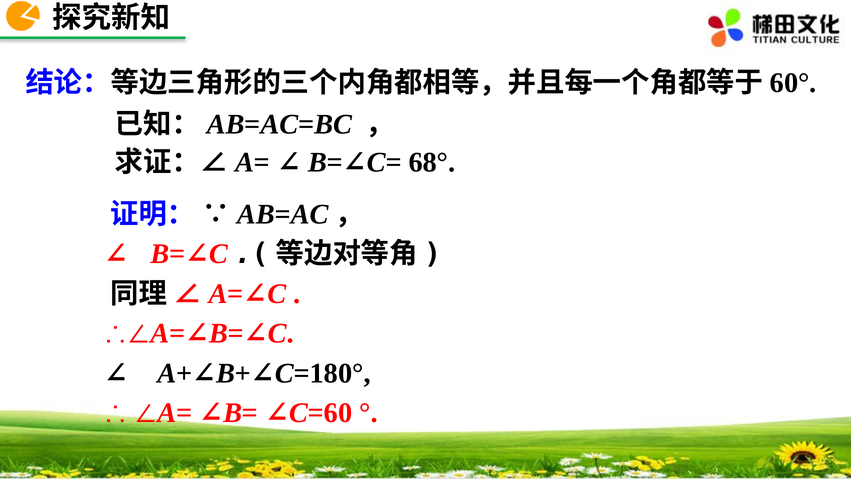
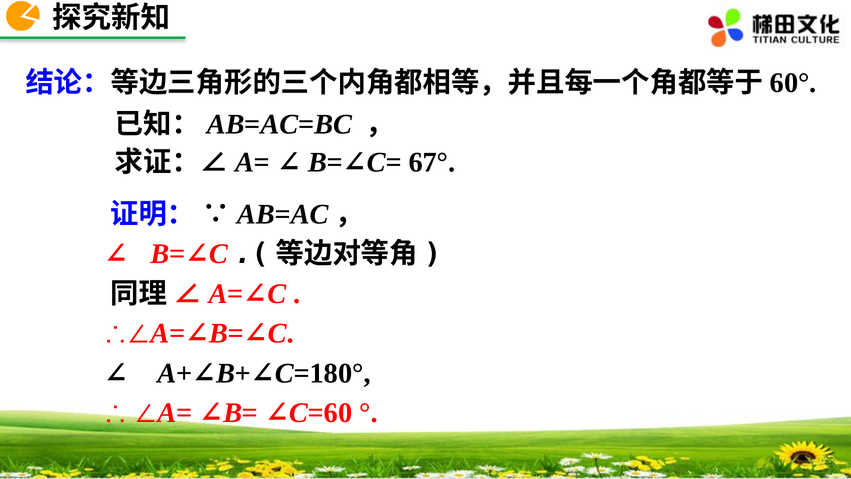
68°: 68° -> 67°
